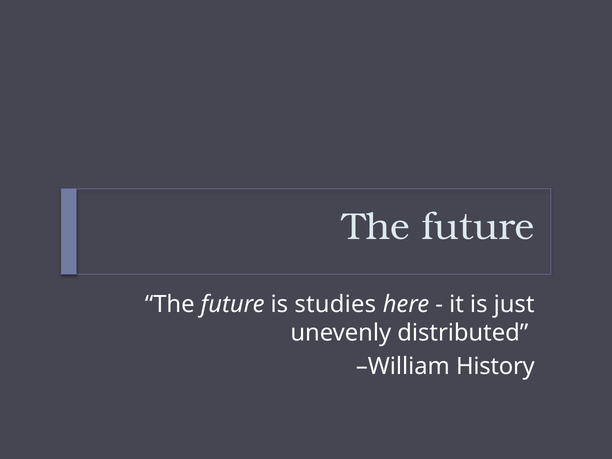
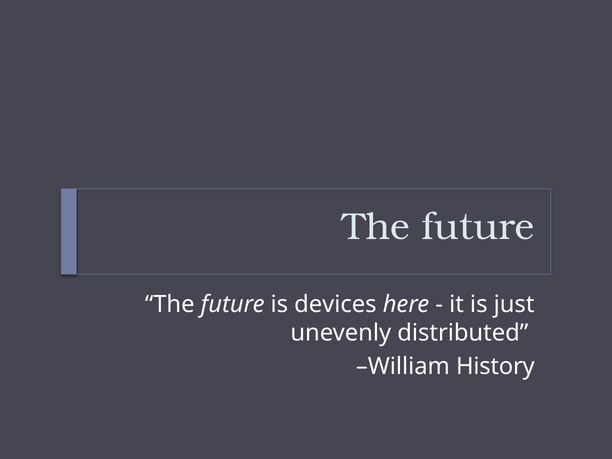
studies: studies -> devices
